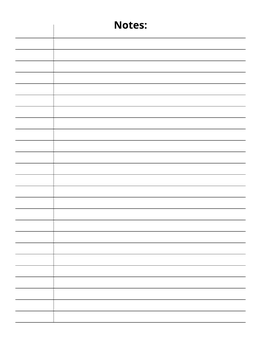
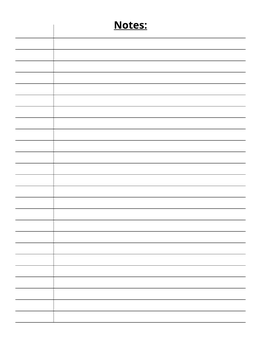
Notes underline: none -> present
